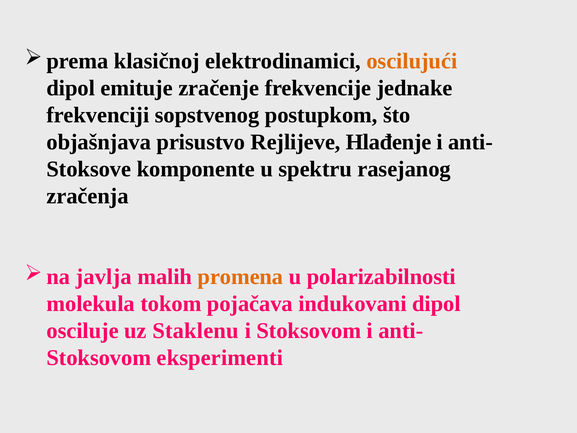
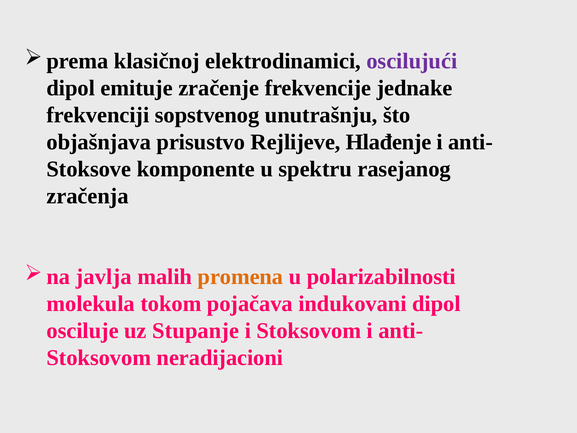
oscilujući colour: orange -> purple
postupkom: postupkom -> unutrašnju
Staklenu: Staklenu -> Stupanje
eksperimenti: eksperimenti -> neradijacioni
